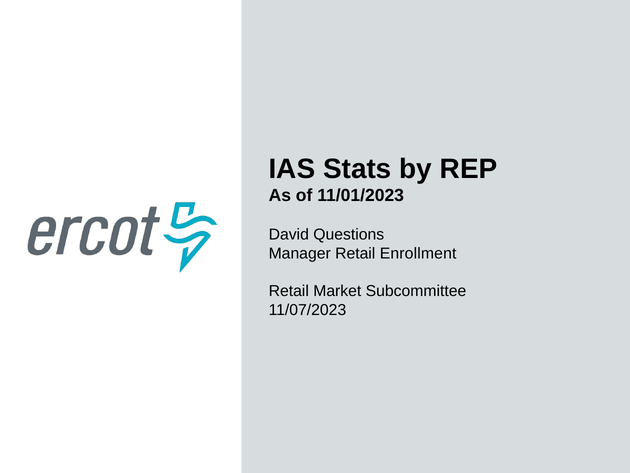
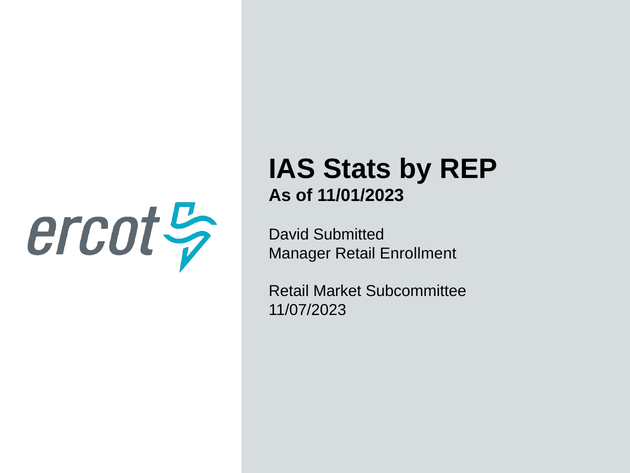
Questions: Questions -> Submitted
